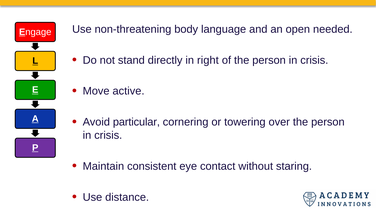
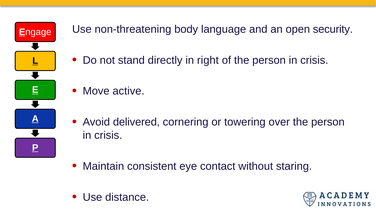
needed: needed -> security
particular: particular -> delivered
